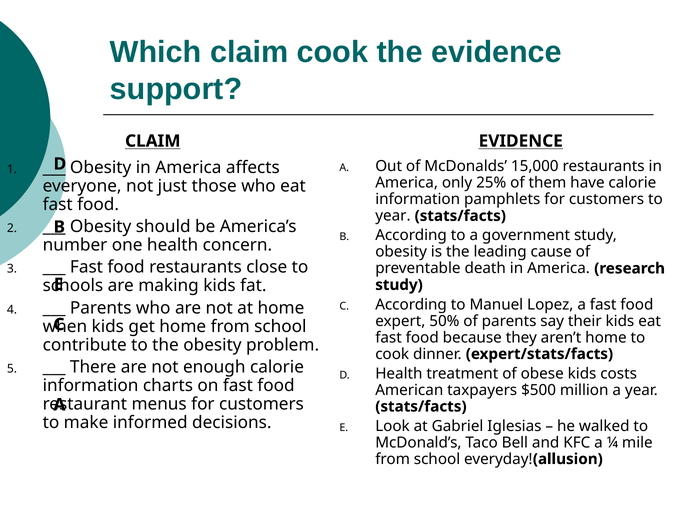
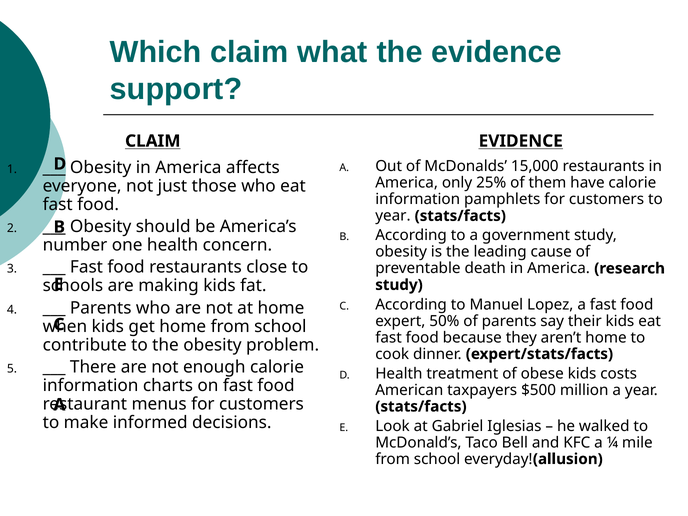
claim cook: cook -> what
